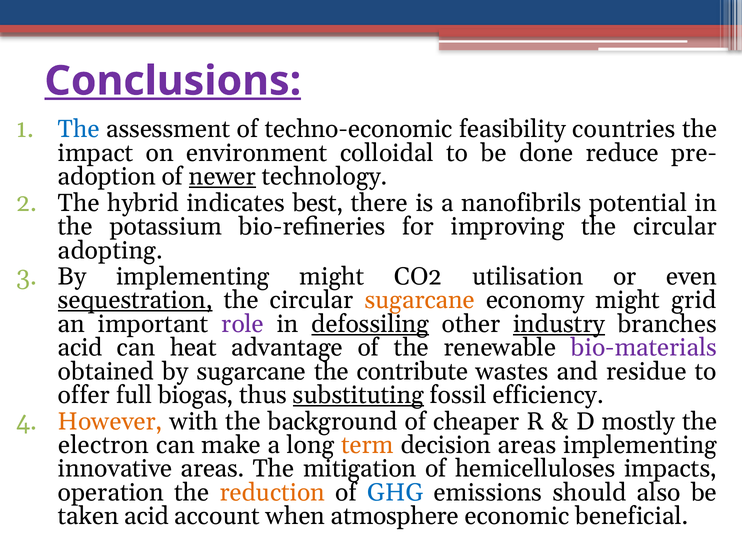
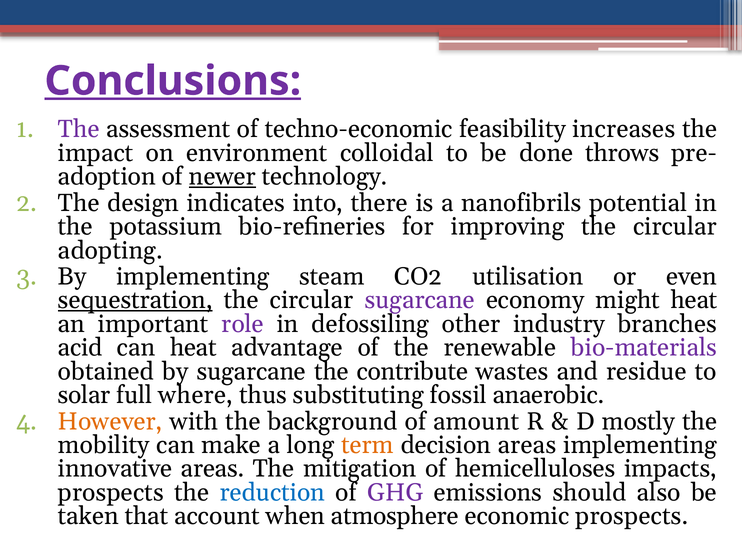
The at (79, 129) colour: blue -> purple
countries: countries -> increases
reduce: reduce -> throws
hybrid: hybrid -> design
best: best -> into
implementing might: might -> steam
sugarcane at (420, 301) colour: orange -> purple
might grid: grid -> heat
defossiling underline: present -> none
industry underline: present -> none
offer: offer -> solar
biogas: biogas -> where
substituting underline: present -> none
efficiency: efficiency -> anaerobic
cheaper: cheaper -> amount
electron: electron -> mobility
operation at (111, 493): operation -> prospects
reduction colour: orange -> blue
GHG colour: blue -> purple
taken acid: acid -> that
economic beneficial: beneficial -> prospects
